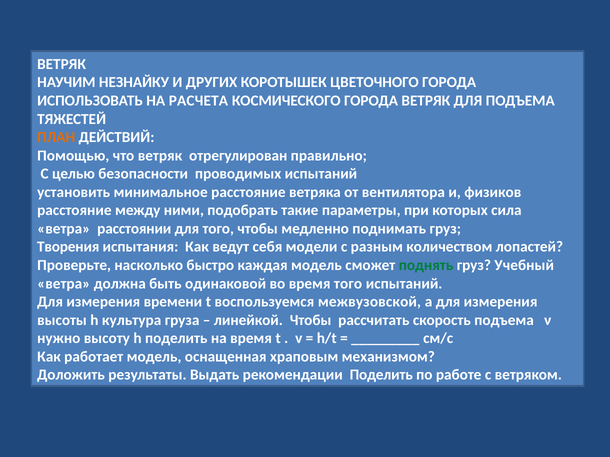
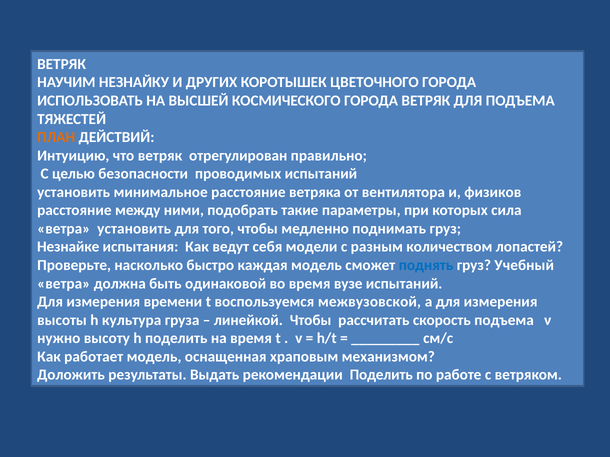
РАСЧЕТА: РАСЧЕТА -> ВЫСШЕЙ
Помощью: Помощью -> Интуицию
ветра расстоянии: расстоянии -> установить
Творения: Творения -> Незнайке
поднять colour: green -> blue
время того: того -> вузе
